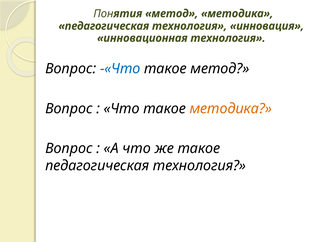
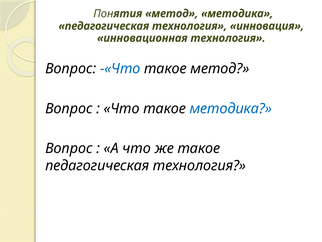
методика at (231, 108) colour: orange -> blue
